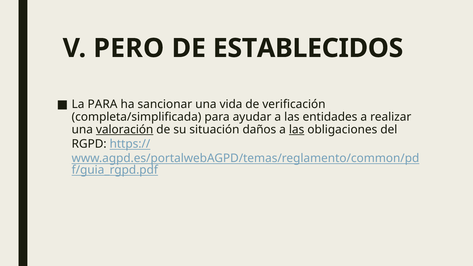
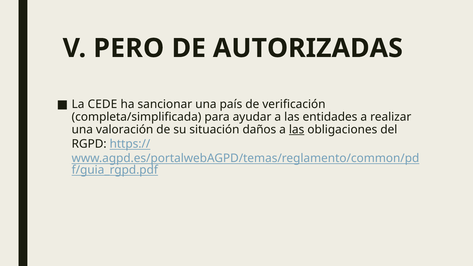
ESTABLECIDOS: ESTABLECIDOS -> AUTORIZADAS
La PARA: PARA -> CEDE
vida: vida -> país
valoración underline: present -> none
